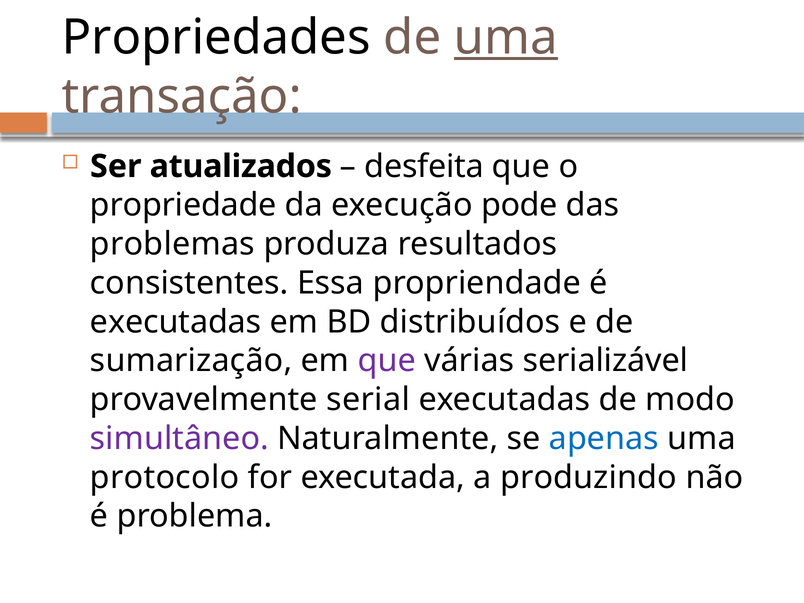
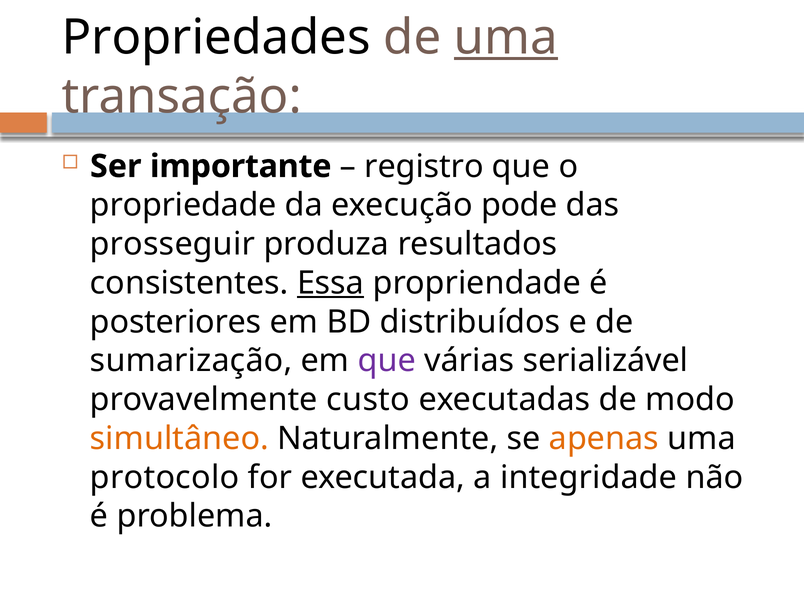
atualizados: atualizados -> importante
desfeita: desfeita -> registro
problemas: problemas -> prosseguir
Essa underline: none -> present
executadas at (176, 322): executadas -> posteriores
serial: serial -> custo
simultâneo colour: purple -> orange
apenas colour: blue -> orange
produzindo: produzindo -> integridade
